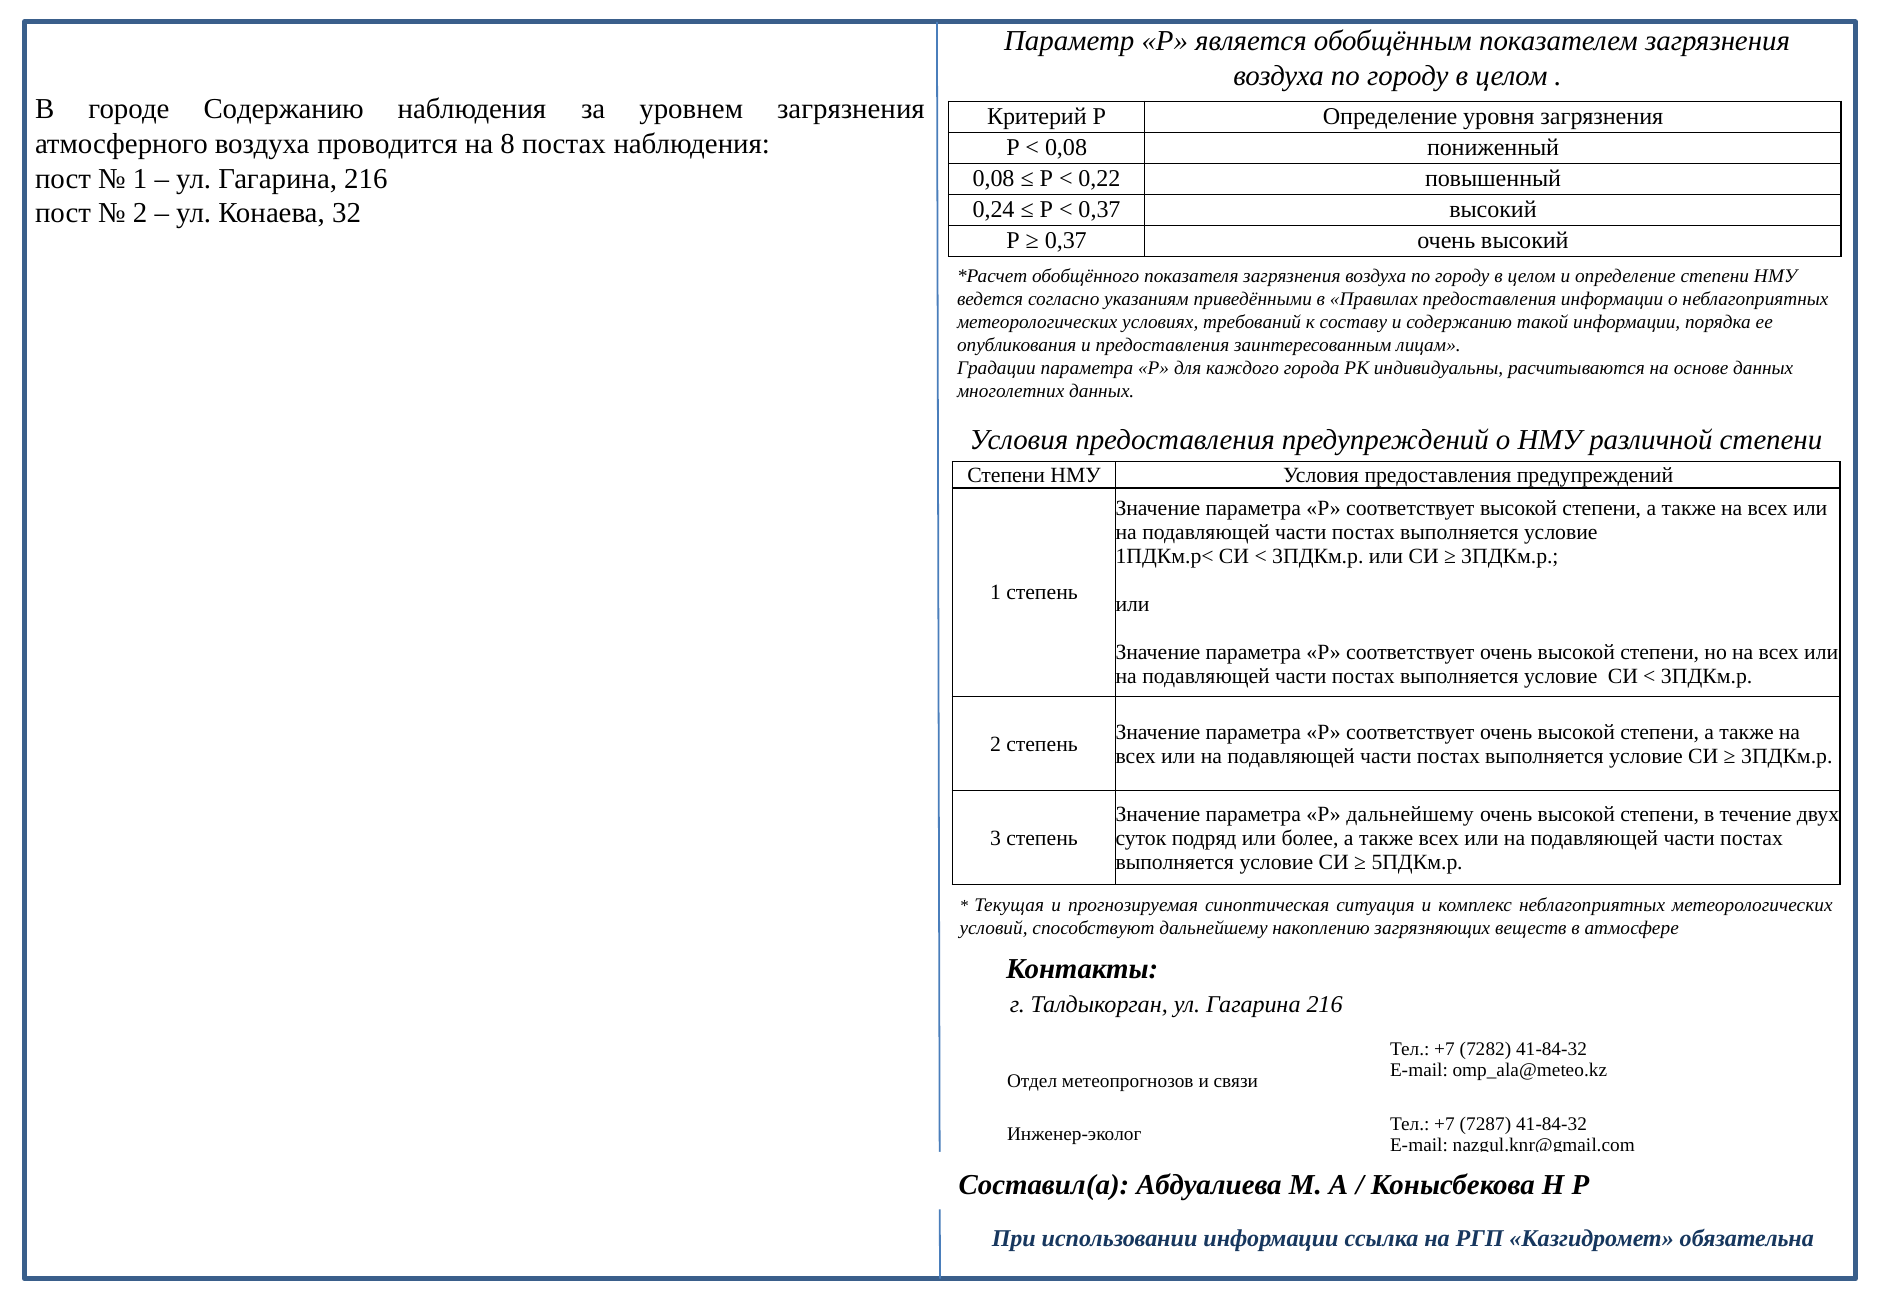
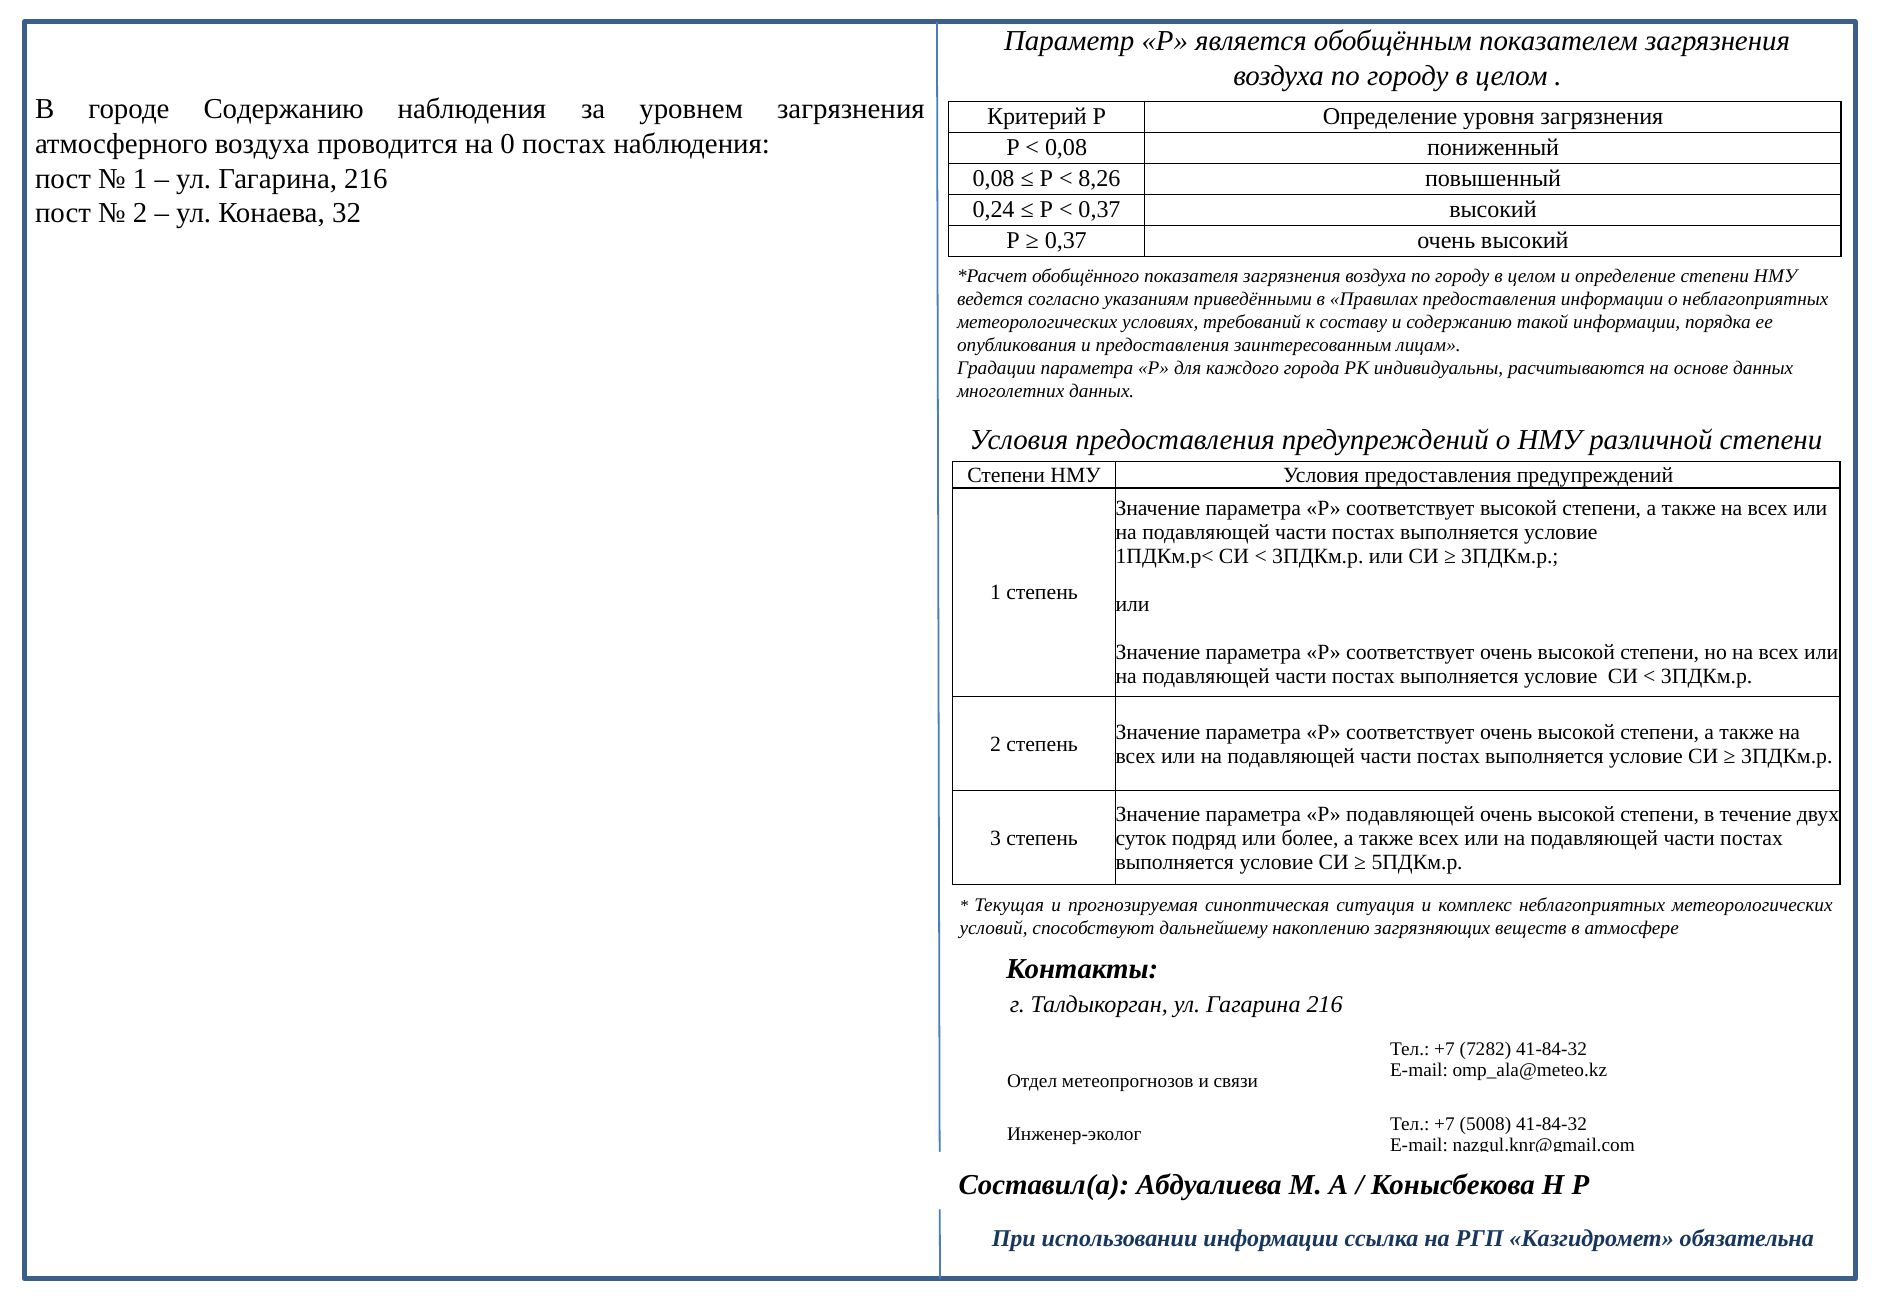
8: 8 -> 0
0,22: 0,22 -> 8,26
Р дальнейшему: дальнейшему -> подавляющей
7287: 7287 -> 5008
